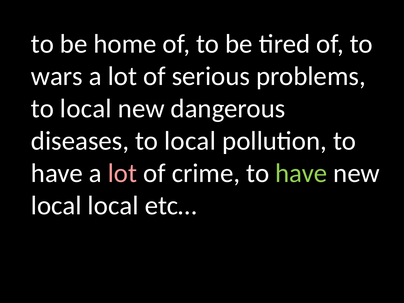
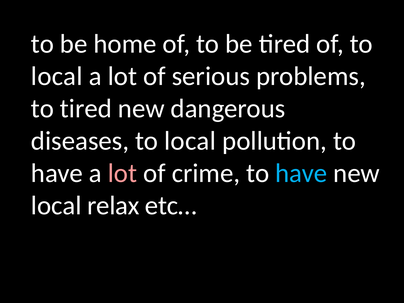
wars at (57, 76): wars -> local
local at (86, 109): local -> tired
have at (301, 173) colour: light green -> light blue
local local: local -> relax
